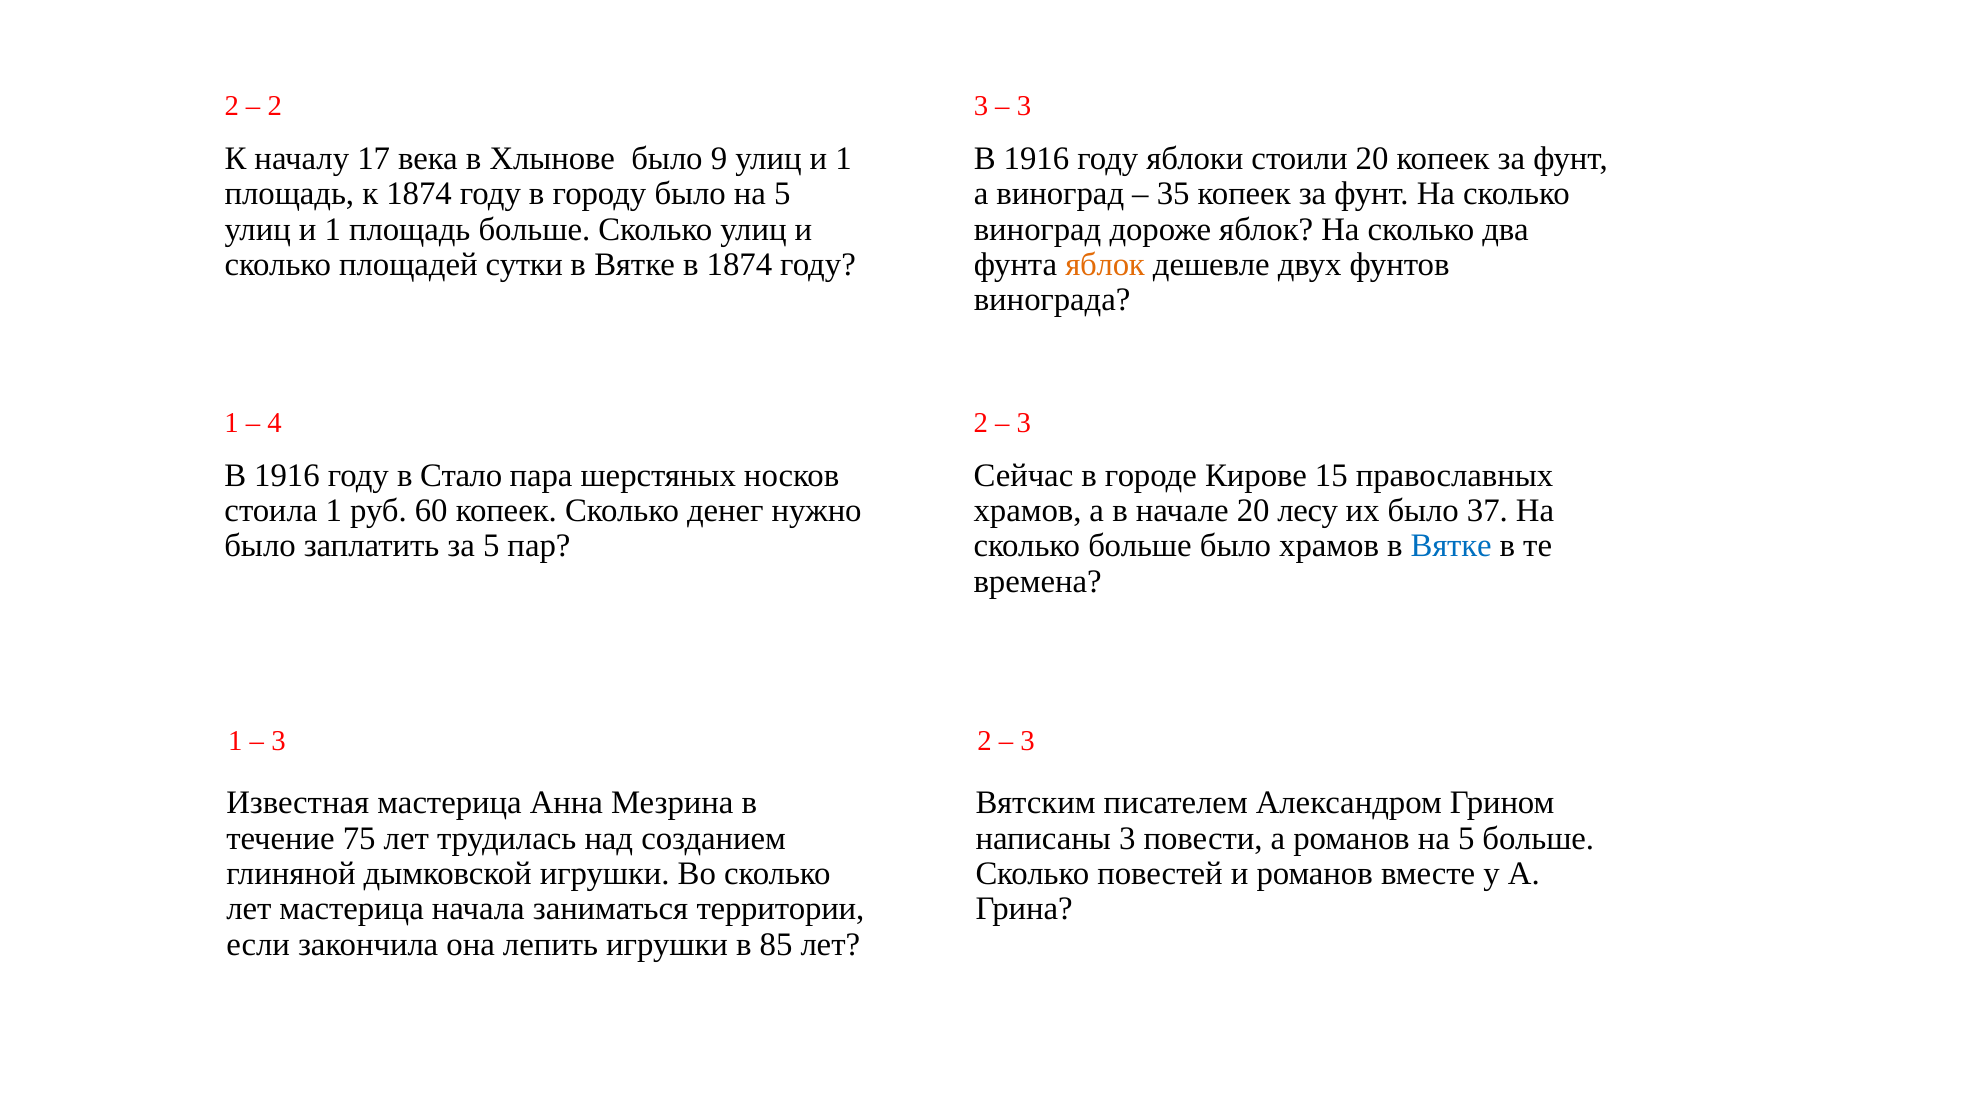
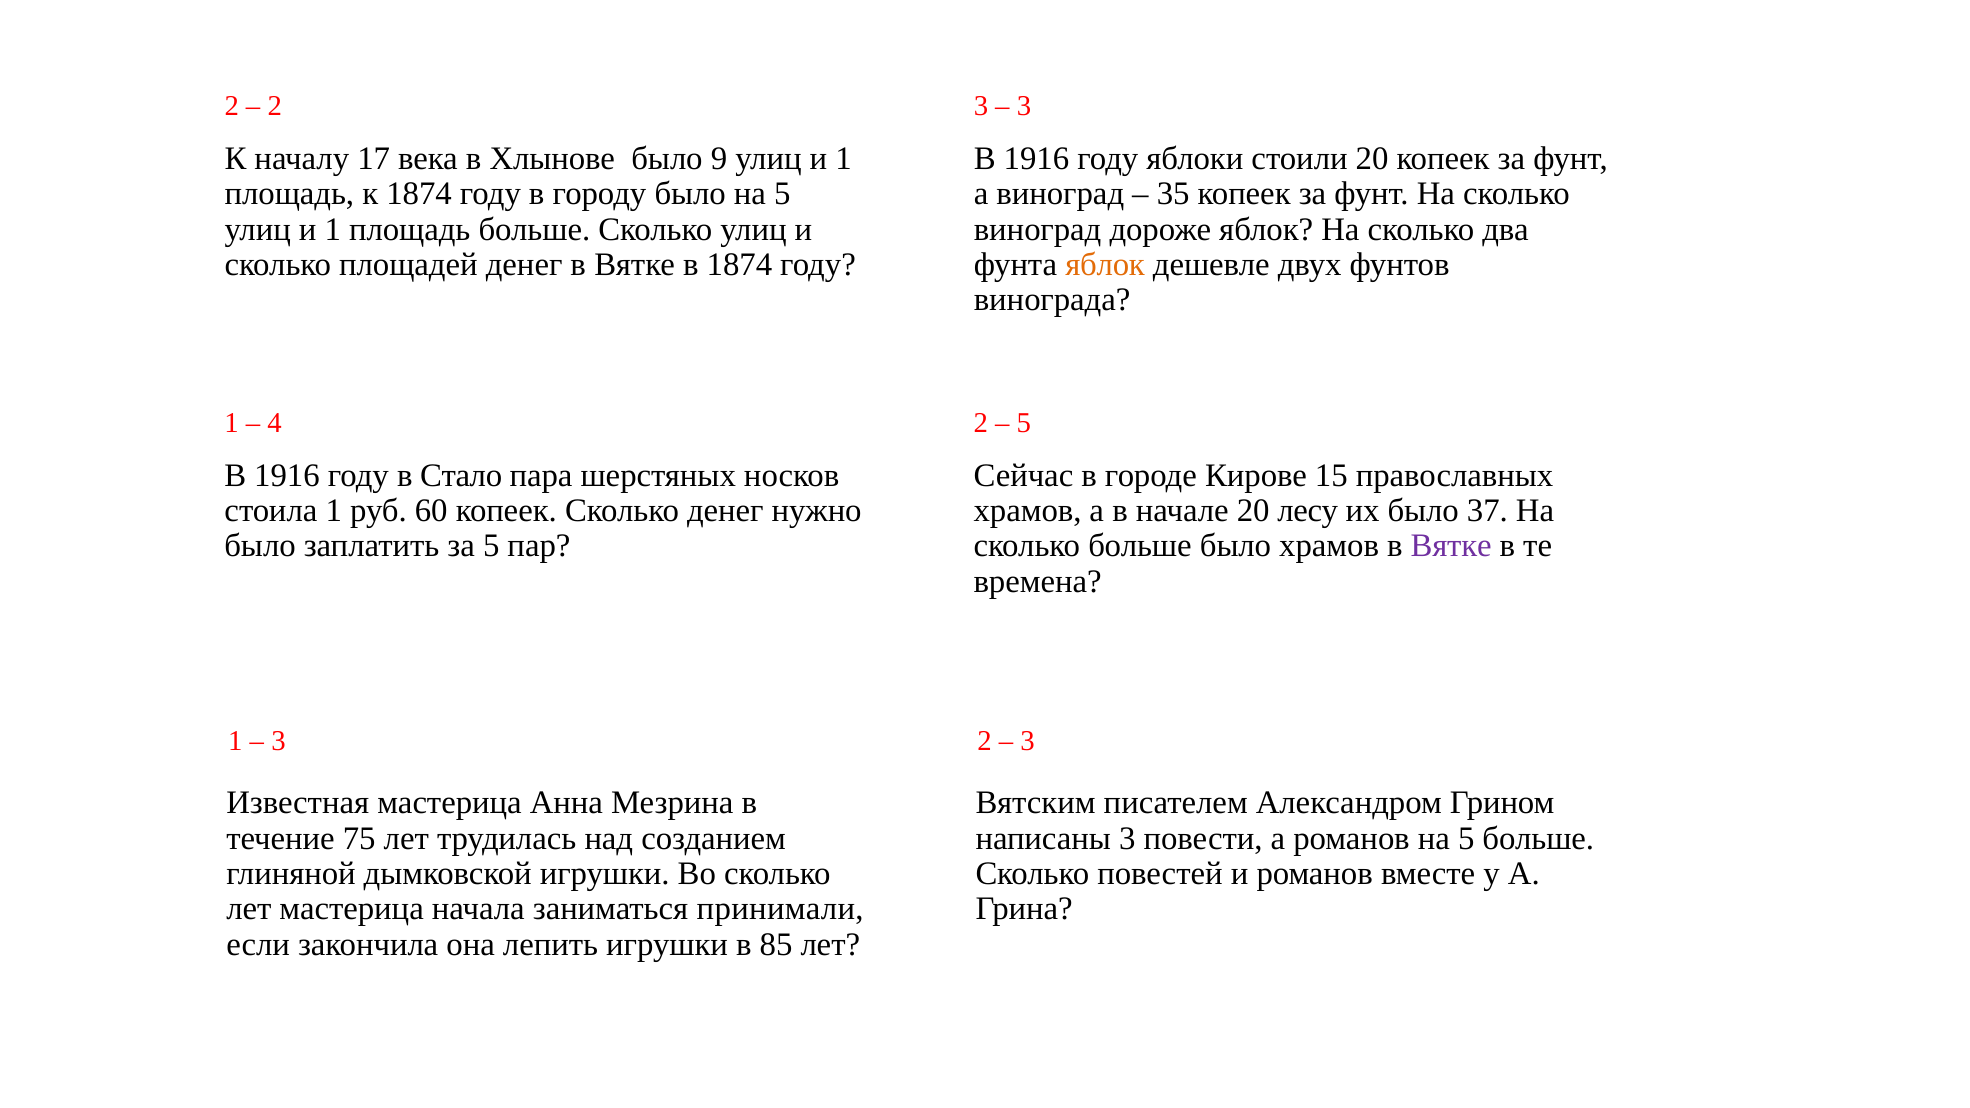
площадей сутки: сутки -> денег
3 at (1024, 423): 3 -> 5
Вятке at (1451, 546) colour: blue -> purple
территории: территории -> принимали
